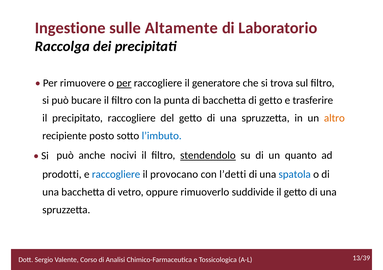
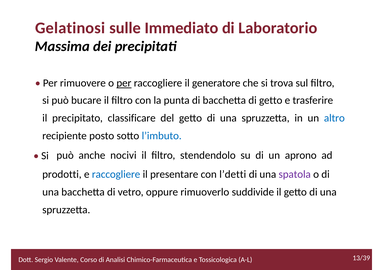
Ingestione: Ingestione -> Gelatinosi
Altamente: Altamente -> Immediato
Raccolga: Raccolga -> Massima
precipitato raccogliere: raccogliere -> classificare
altro colour: orange -> blue
stendendolo underline: present -> none
quanto: quanto -> aprono
provocano: provocano -> presentare
spatola colour: blue -> purple
